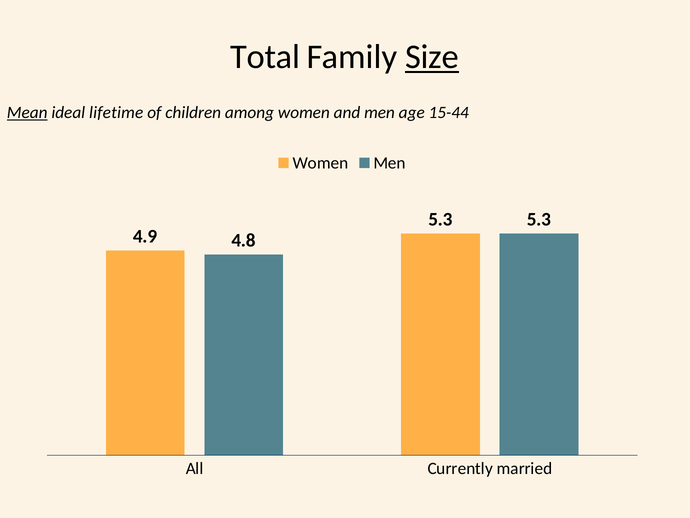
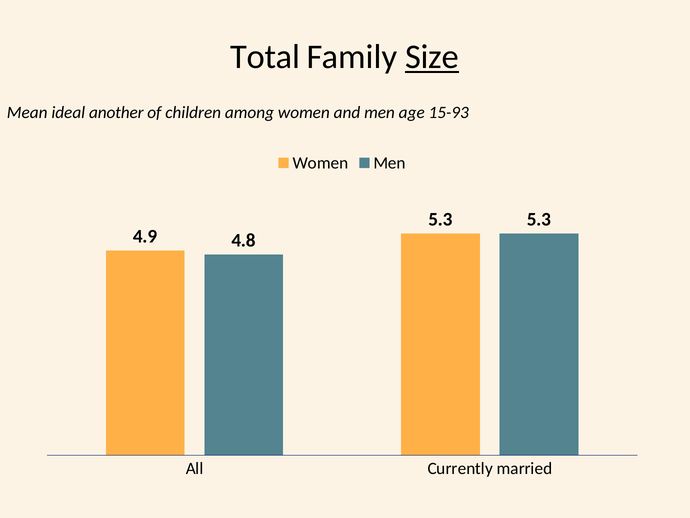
Mean underline: present -> none
lifetime: lifetime -> another
15-44: 15-44 -> 15-93
